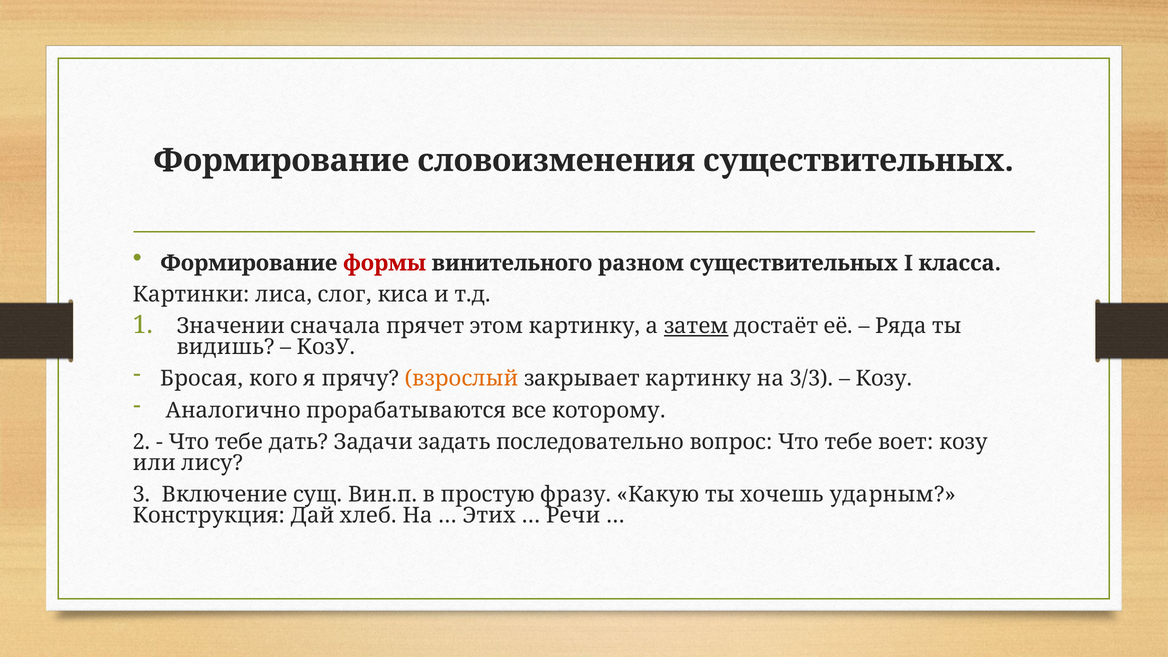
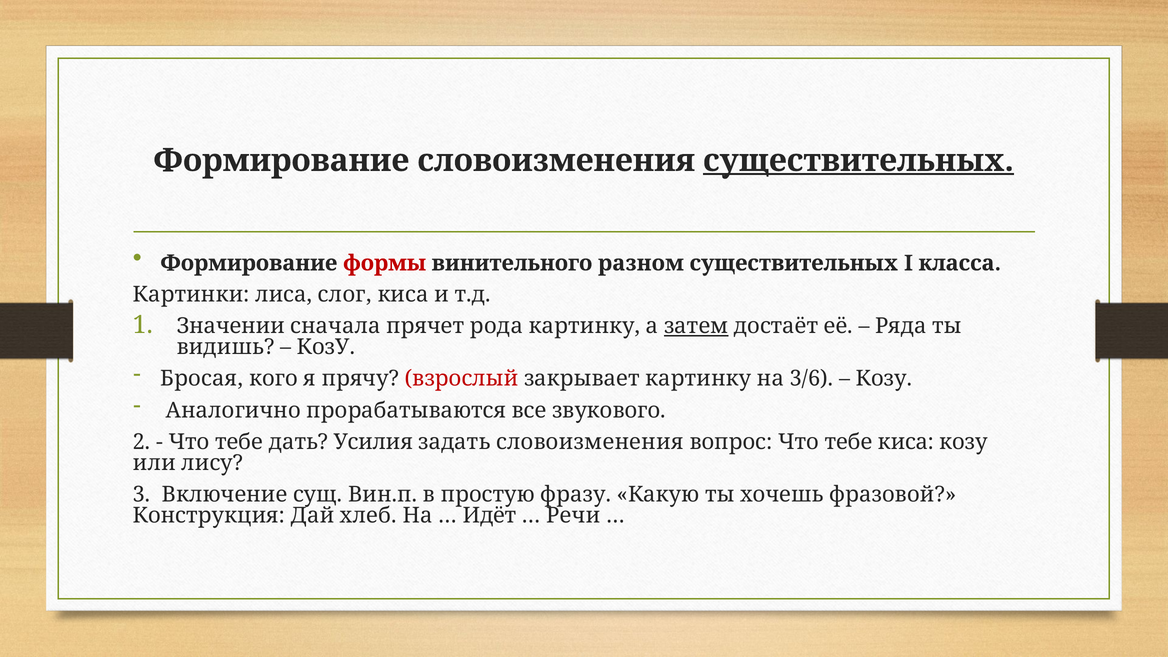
существительных at (858, 161) underline: none -> present
этом: этом -> рода
взрослый colour: orange -> red
3/3: 3/3 -> 3/6
которому: которому -> звукового
Задачи: Задачи -> Усилия
задать последовательно: последовательно -> словоизменения
тебе воет: воет -> киса
ударным: ударным -> фразовой
Этих: Этих -> Идёт
